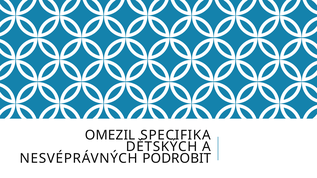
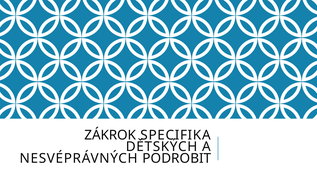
OMEZIL: OMEZIL -> ZÁKROK
